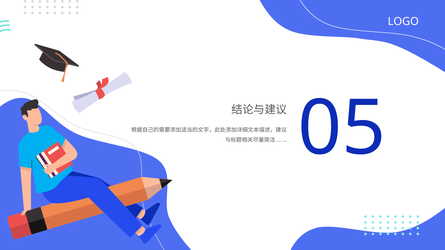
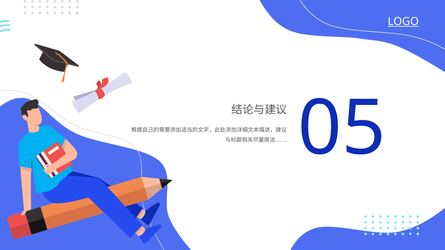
LOGO underline: none -> present
